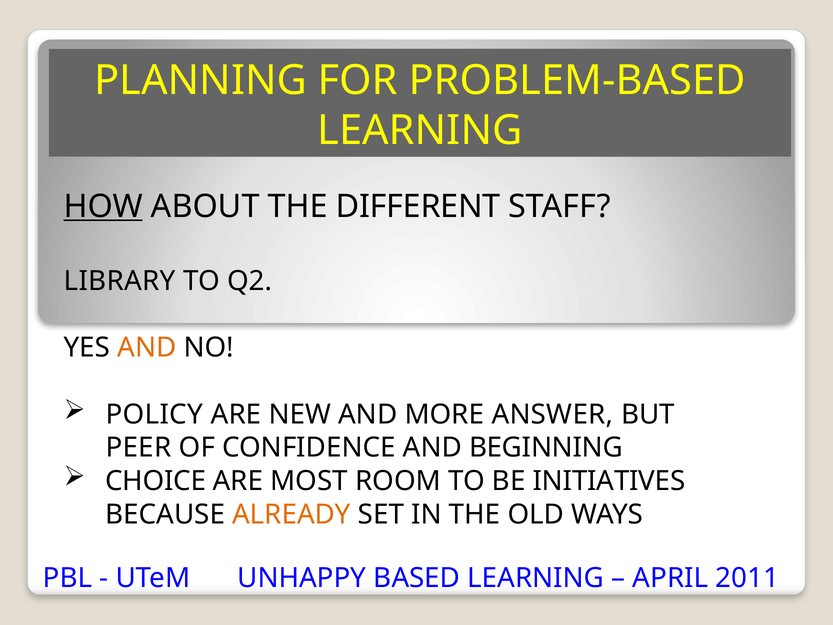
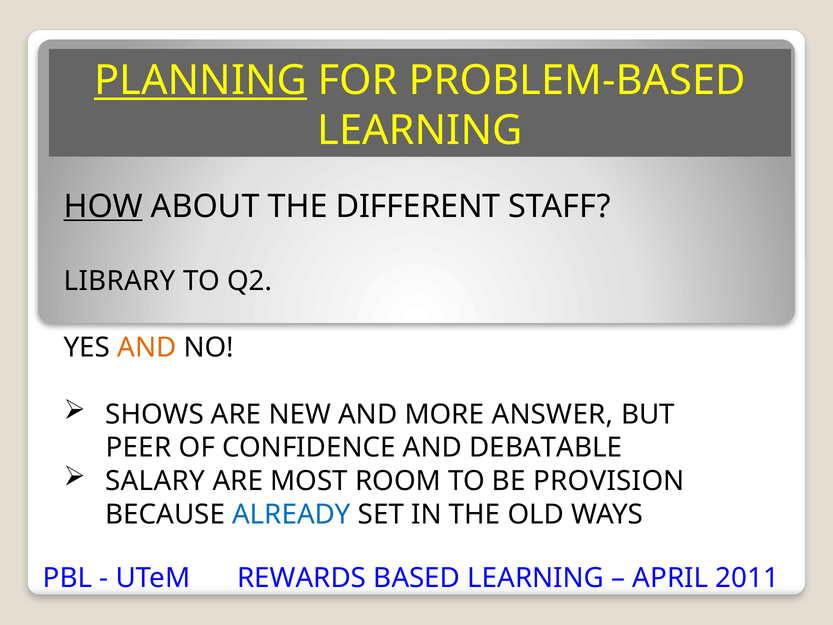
PLANNING underline: none -> present
POLICY: POLICY -> SHOWS
BEGINNING: BEGINNING -> DEBATABLE
CHOICE: CHOICE -> SALARY
INITIATIVES: INITIATIVES -> PROVISION
ALREADY colour: orange -> blue
UNHAPPY: UNHAPPY -> REWARDS
